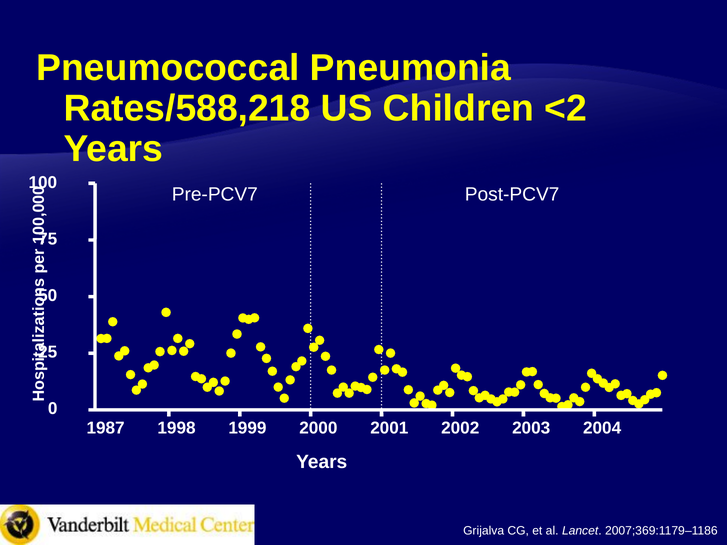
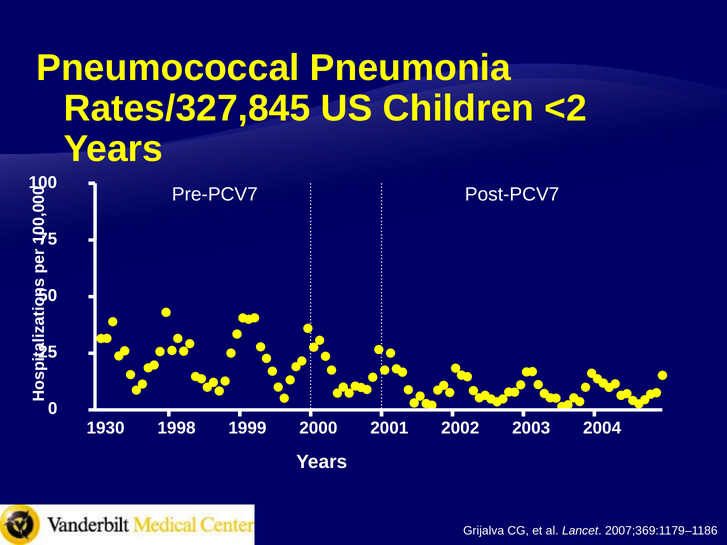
Rates/588,218: Rates/588,218 -> Rates/327,845
1987: 1987 -> 1930
